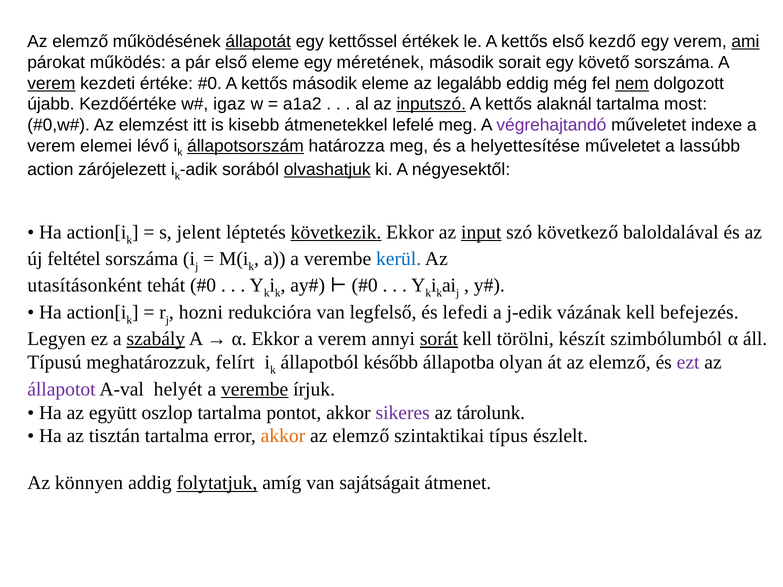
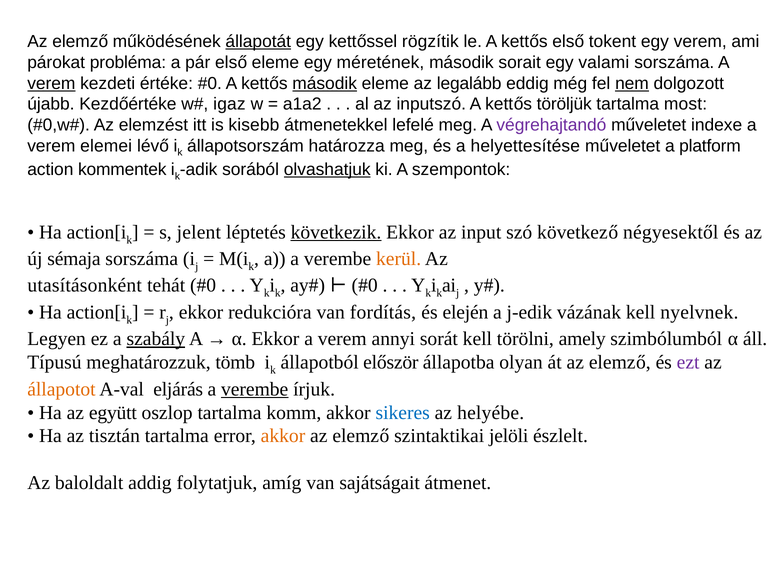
értékek: értékek -> rögzítik
kezdő: kezdő -> tokent
ami underline: present -> none
működés: működés -> probléma
követő: követő -> valami
második at (325, 83) underline: none -> present
inputszó underline: present -> none
alaknál: alaknál -> töröljük
állapotsorszám underline: present -> none
lassúbb: lassúbb -> platform
zárójelezett: zárójelezett -> kommentek
négyesektől: négyesektől -> szempontok
input underline: present -> none
baloldalával: baloldalával -> négyesektől
feltétel: feltétel -> sémaja
kerül colour: blue -> orange
hozni at (201, 312): hozni -> ekkor
legfelső: legfelső -> fordítás
lefedi: lefedi -> elején
befejezés: befejezés -> nyelvnek
sorát underline: present -> none
készít: készít -> amely
felírt: felírt -> tömb
később: később -> először
állapotot colour: purple -> orange
helyét: helyét -> eljárás
pontot: pontot -> komm
sikeres colour: purple -> blue
tárolunk: tárolunk -> helyébe
típus: típus -> jelöli
könnyen: könnyen -> baloldalt
folytatjuk underline: present -> none
